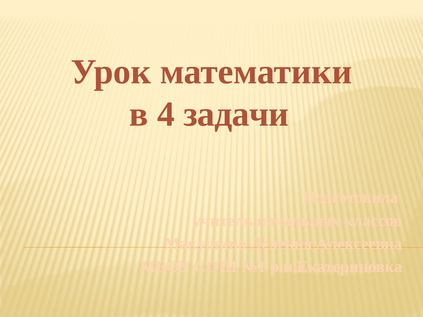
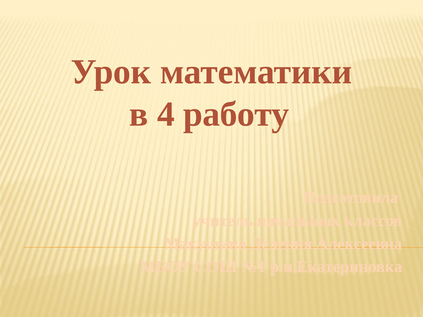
задачи: задачи -> работу
